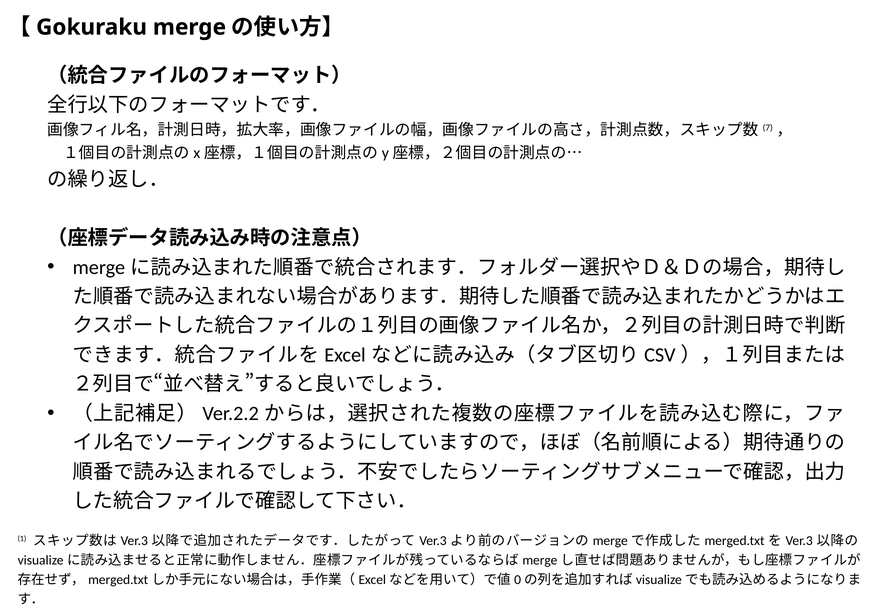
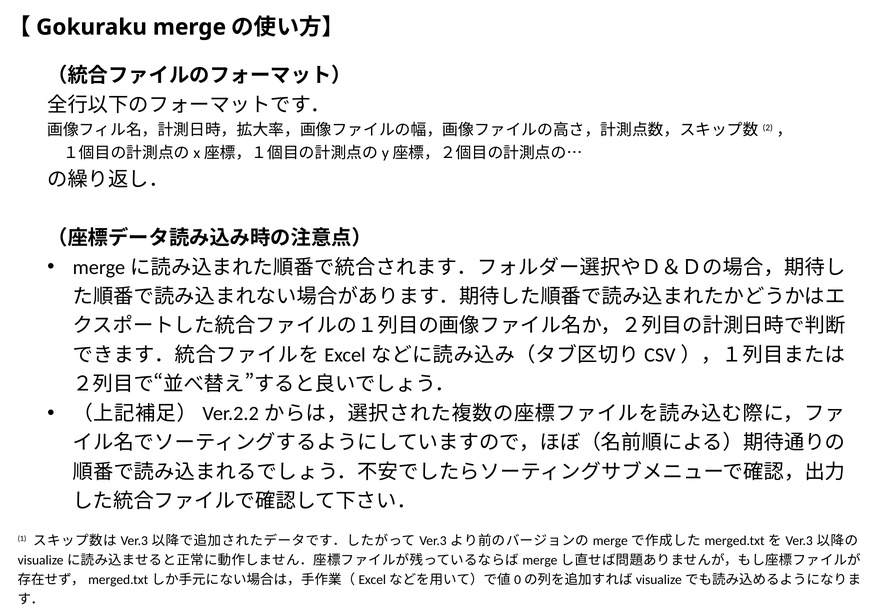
7: 7 -> 2
